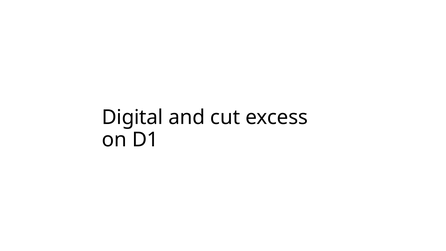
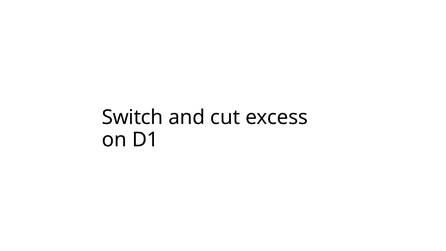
Digital: Digital -> Switch
